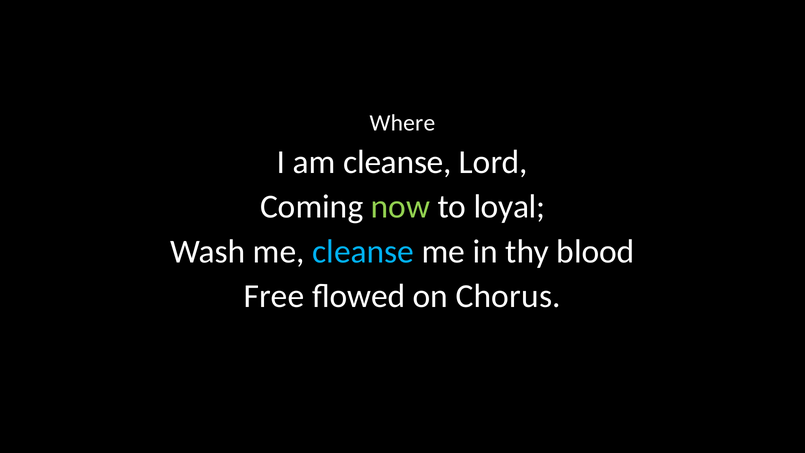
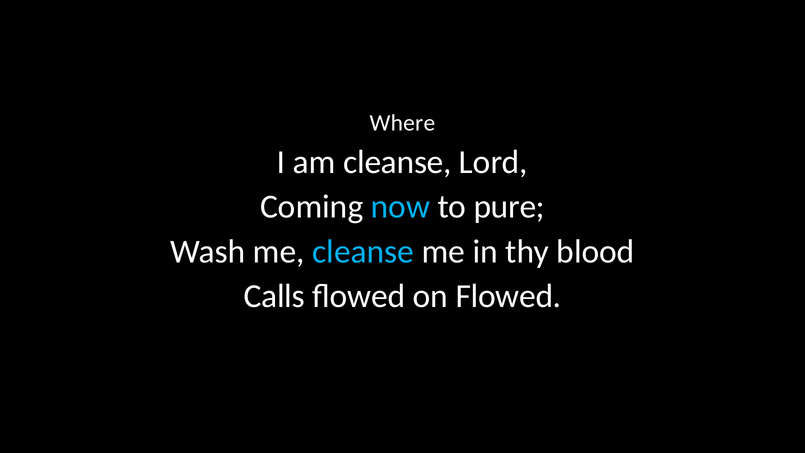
now colour: light green -> light blue
loyal: loyal -> pure
Free: Free -> Calls
on Chorus: Chorus -> Flowed
